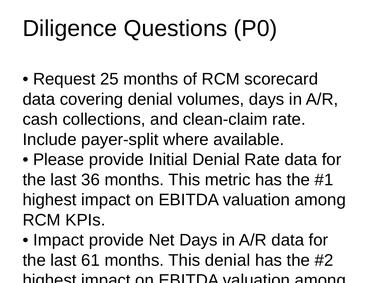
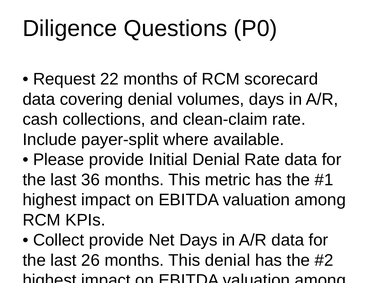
25: 25 -> 22
Impact at (59, 240): Impact -> Collect
61: 61 -> 26
